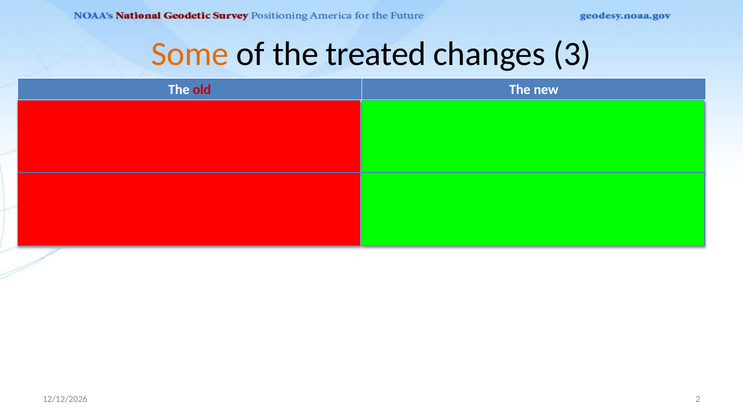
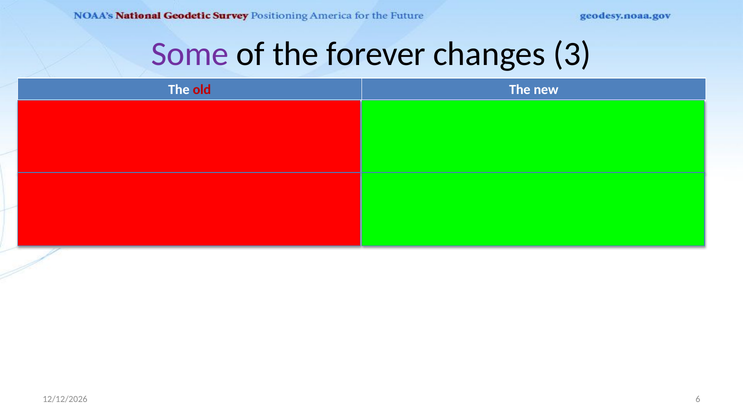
Some colour: orange -> purple
treated: treated -> forever
2: 2 -> 6
